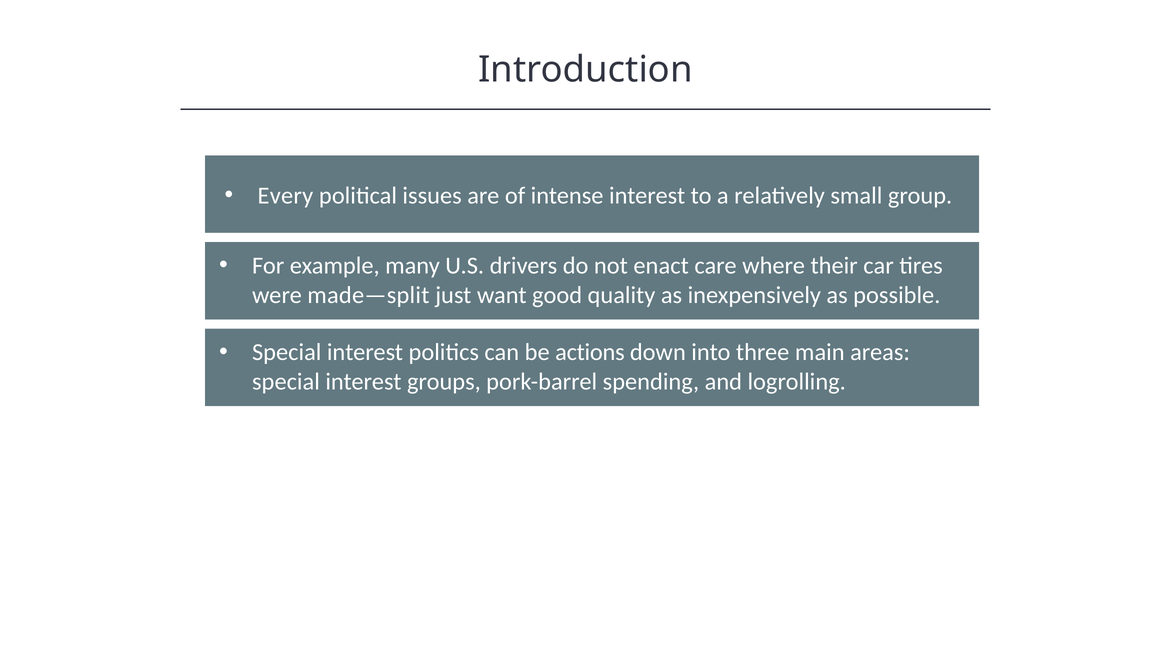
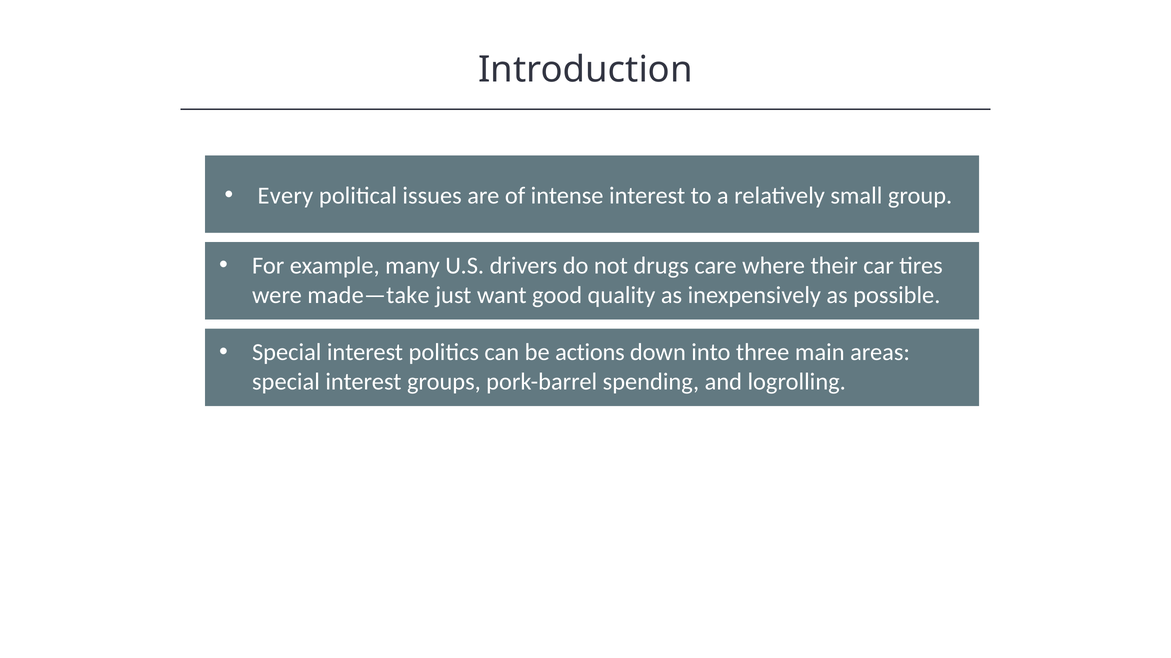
enact: enact -> drugs
made—split: made—split -> made—take
